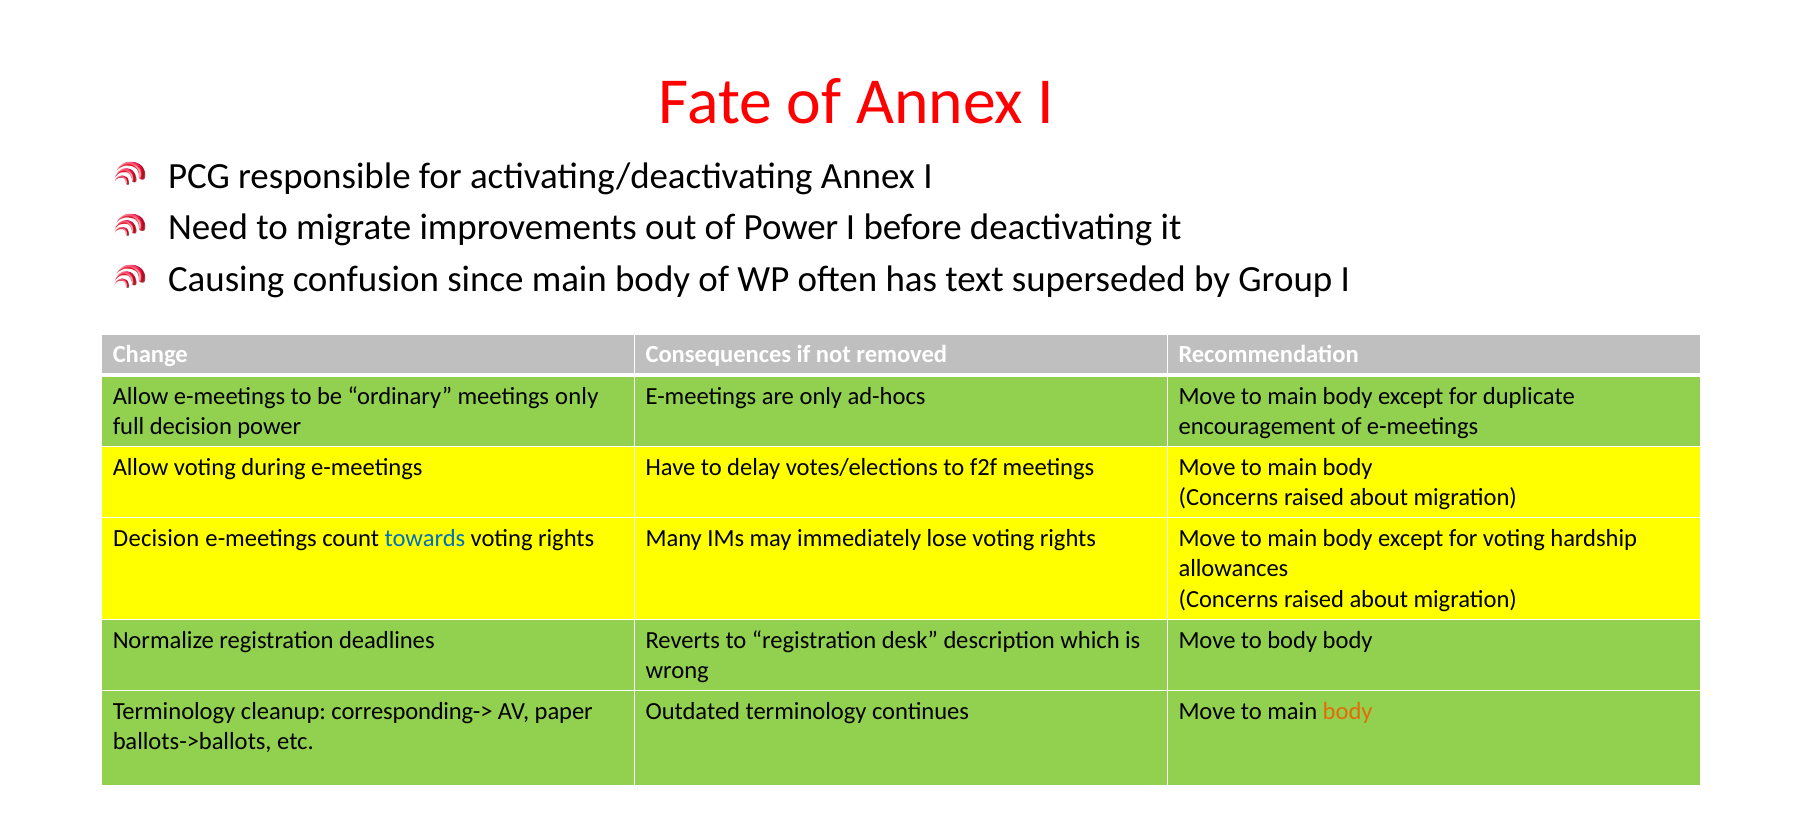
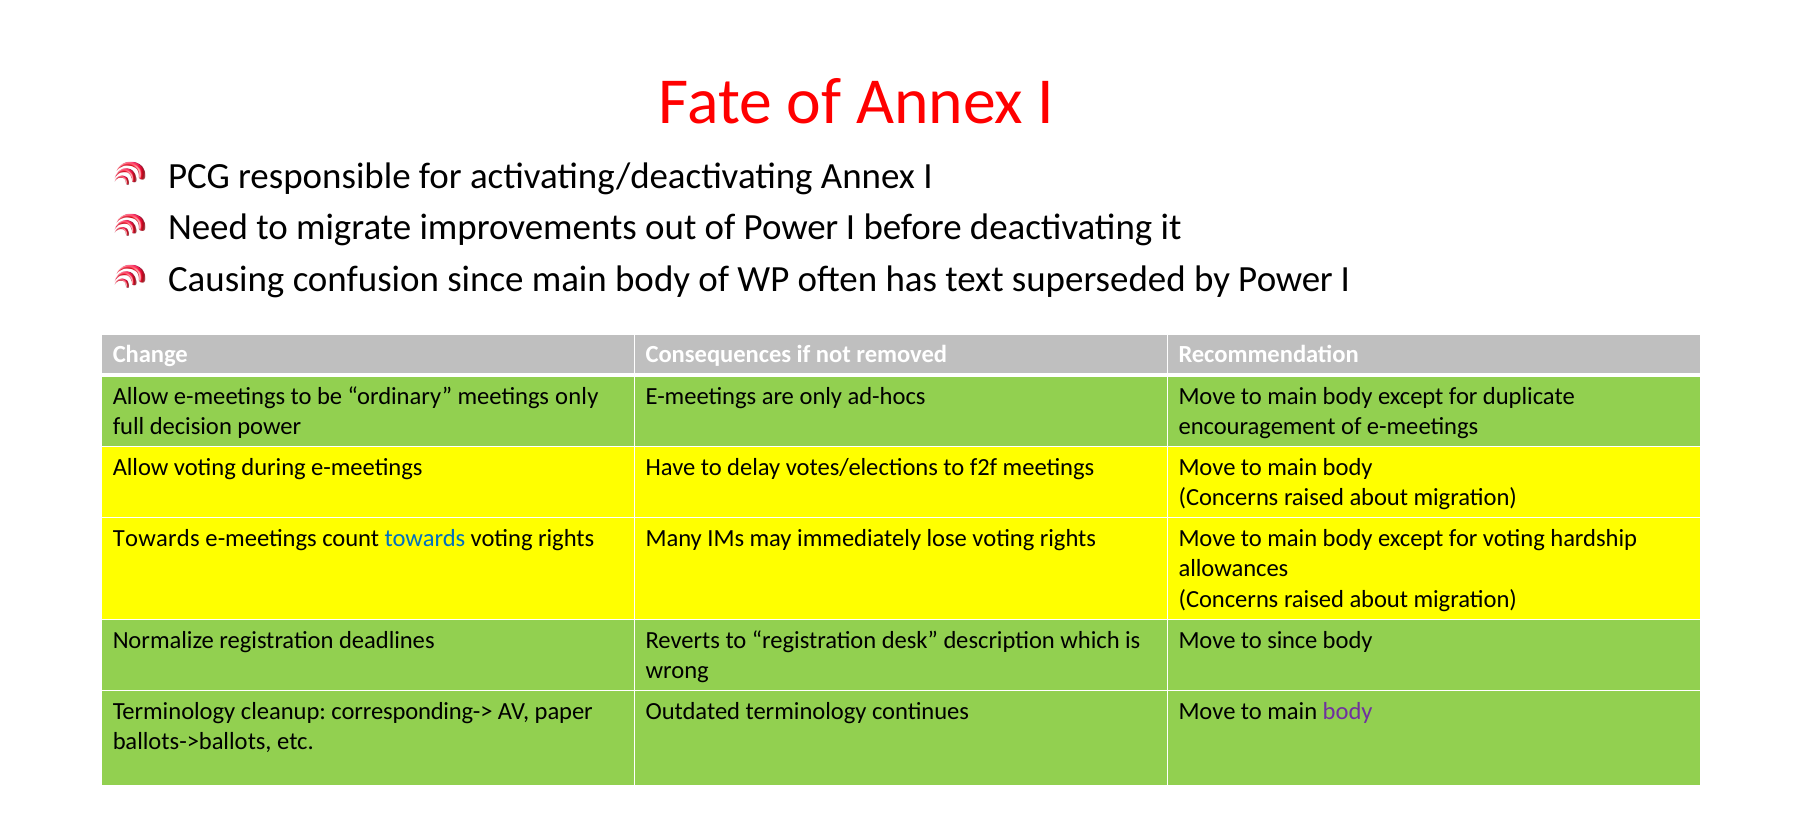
by Group: Group -> Power
Decision at (156, 538): Decision -> Towards
to body: body -> since
body at (1348, 711) colour: orange -> purple
